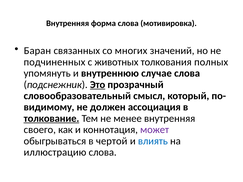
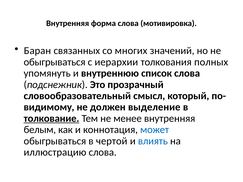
подчиненных at (54, 62): подчиненных -> обыгрываться
животных: животных -> иерархии
случае: случае -> список
Это underline: present -> none
ассоциация: ассоциация -> выделение
своего: своего -> белым
может colour: purple -> blue
